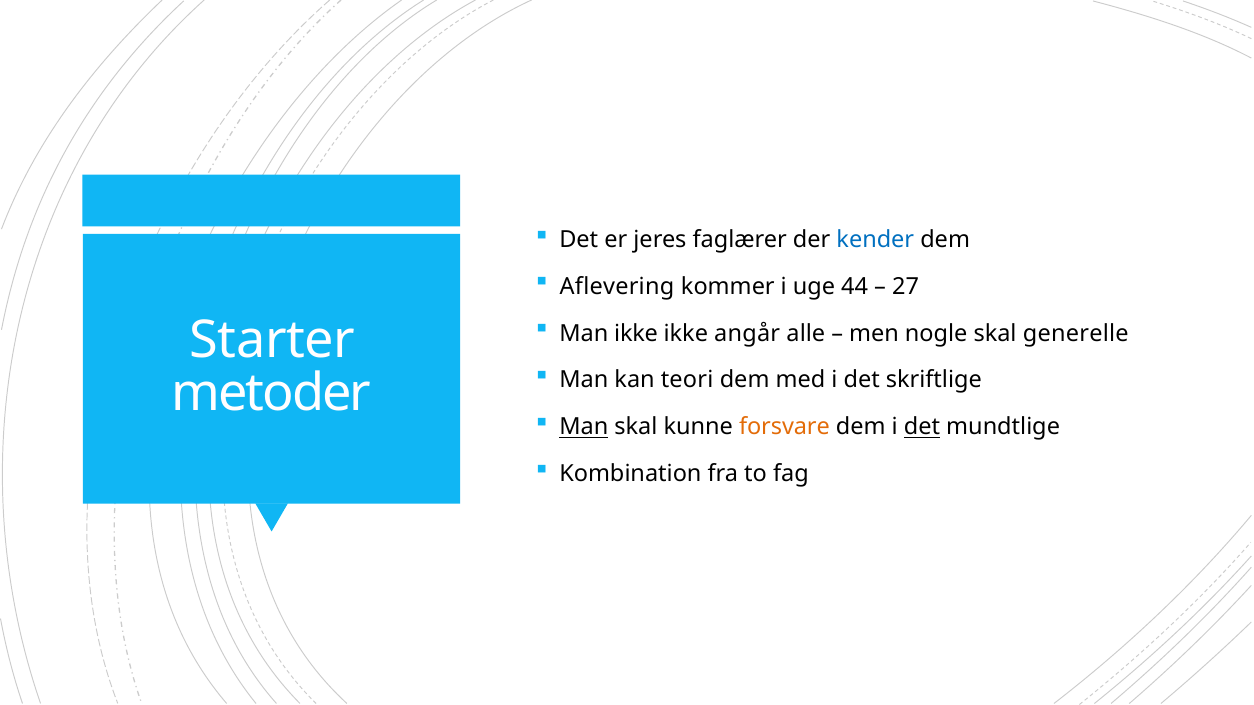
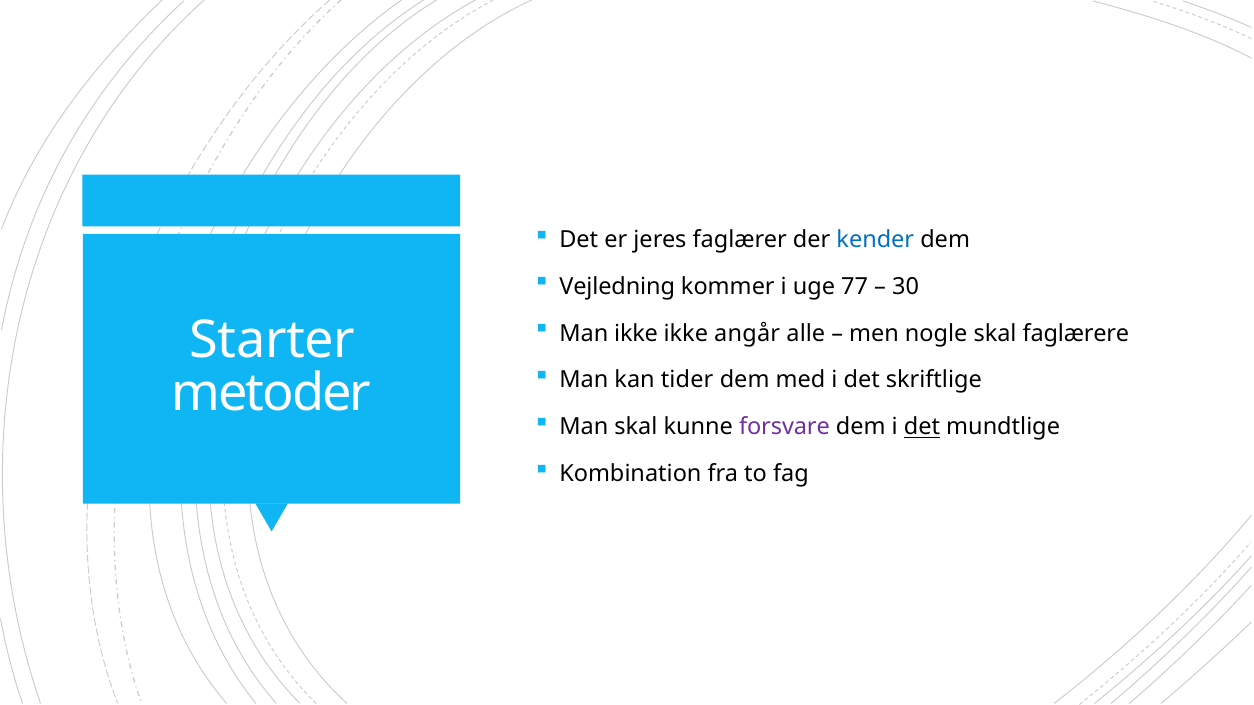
Aflevering: Aflevering -> Vejledning
44: 44 -> 77
27: 27 -> 30
generelle: generelle -> faglærere
teori: teori -> tider
Man at (584, 427) underline: present -> none
forsvare colour: orange -> purple
